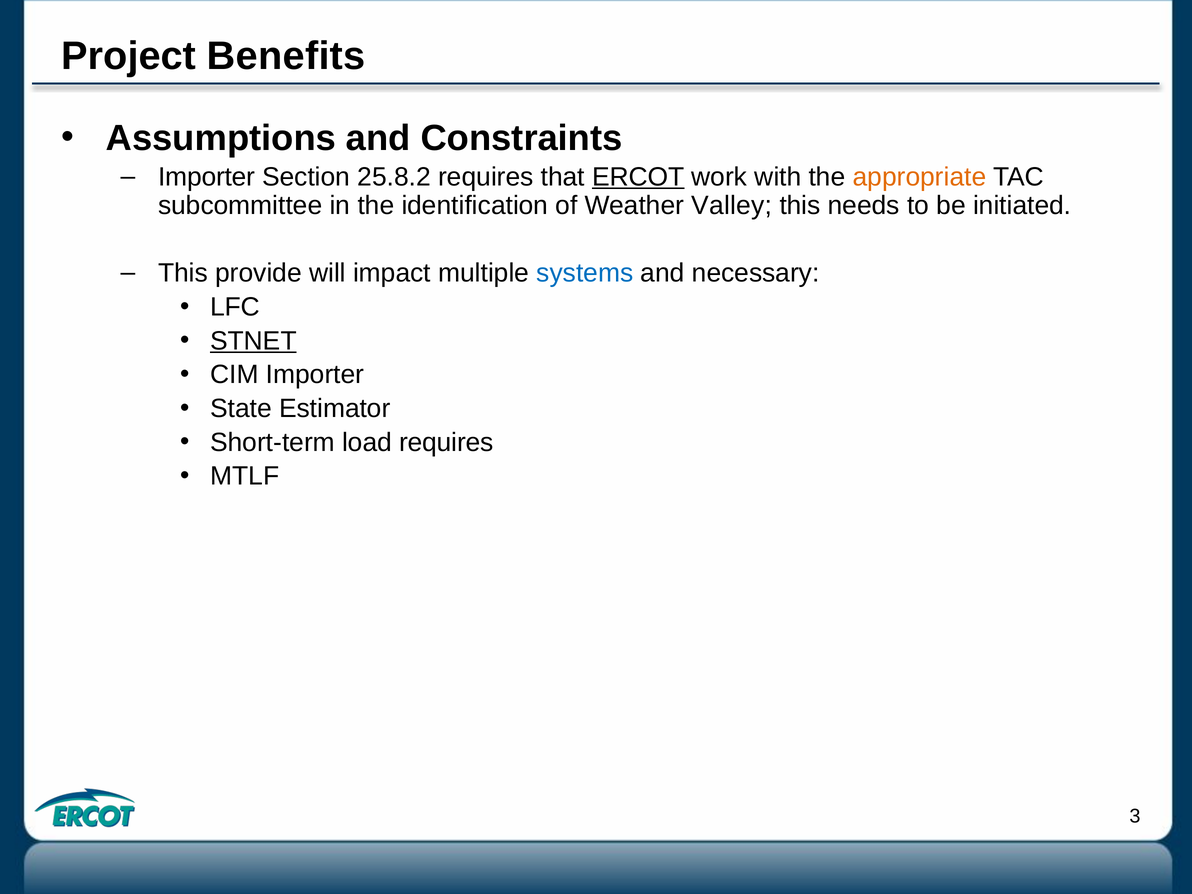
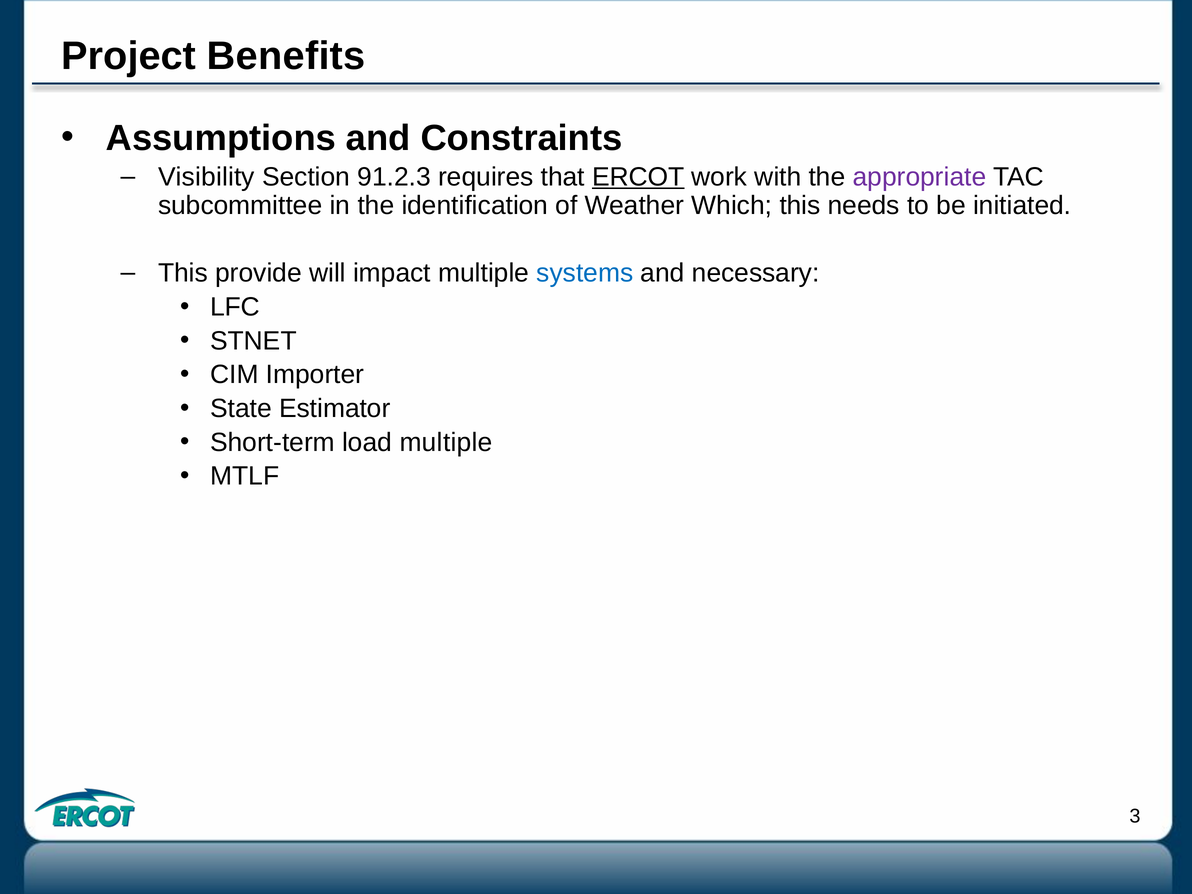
Importer at (207, 177): Importer -> Visibility
25.8.2: 25.8.2 -> 91.2.3
appropriate colour: orange -> purple
Valley: Valley -> Which
STNET underline: present -> none
load requires: requires -> multiple
